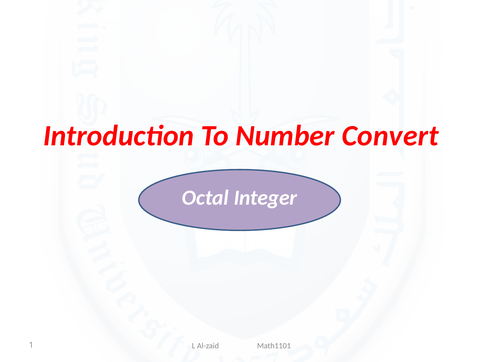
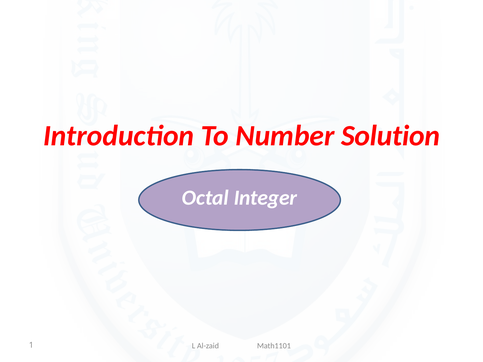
Convert: Convert -> Solution
